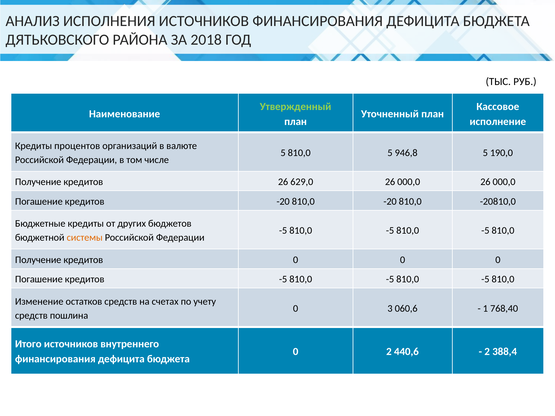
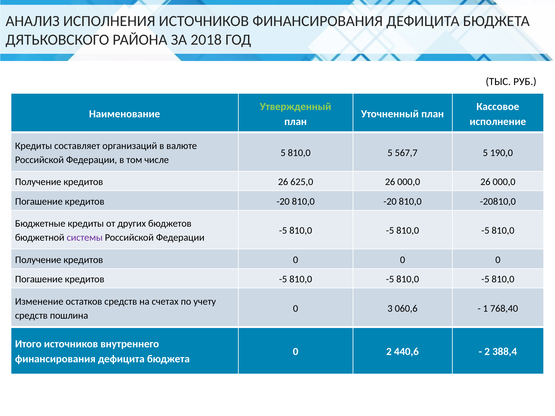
процентов: процентов -> составляет
946,8: 946,8 -> 567,7
629,0: 629,0 -> 625,0
системы colour: orange -> purple
